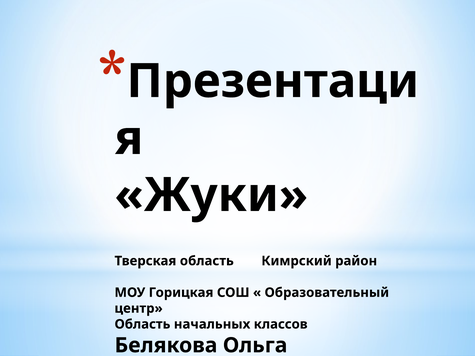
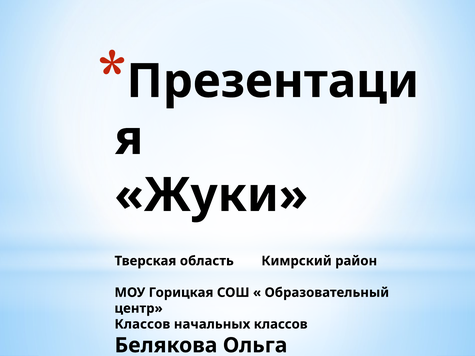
Область at (142, 324): Область -> Классов
